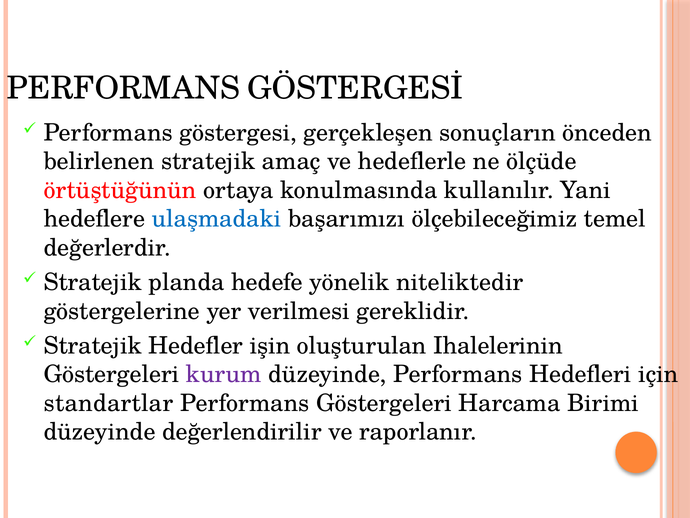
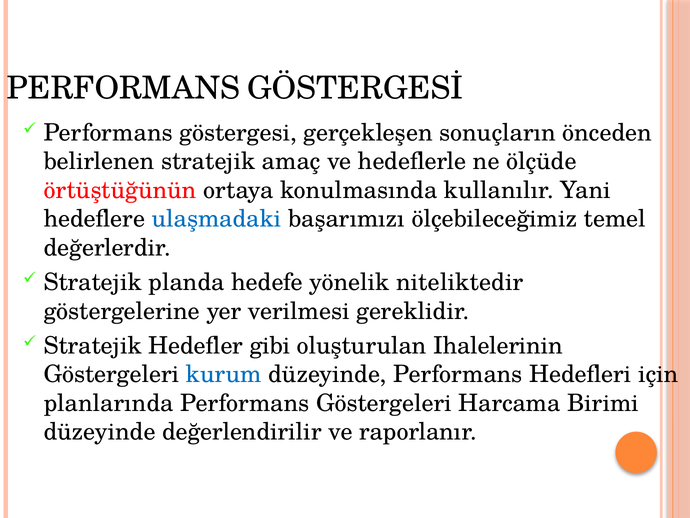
işin: işin -> gibi
kurum colour: purple -> blue
standartlar: standartlar -> planlarında
